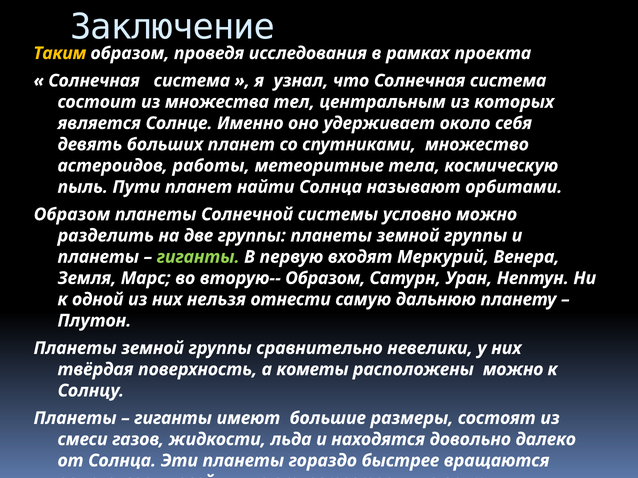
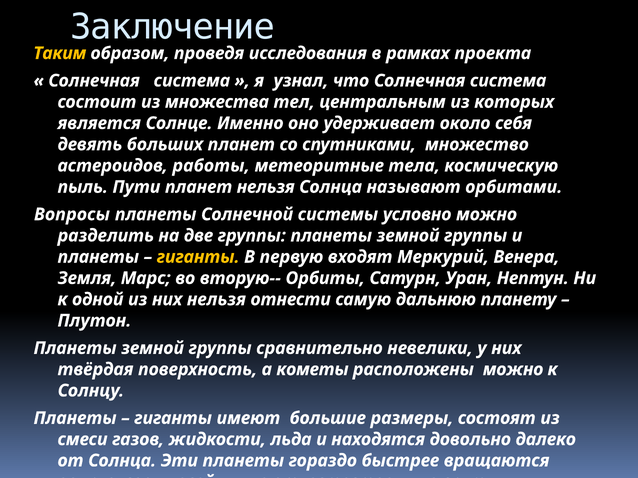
планет найти: найти -> нельзя
Образом at (72, 215): Образом -> Вопросы
гиганты at (198, 257) colour: light green -> yellow
вторую-- Образом: Образом -> Орбиты
